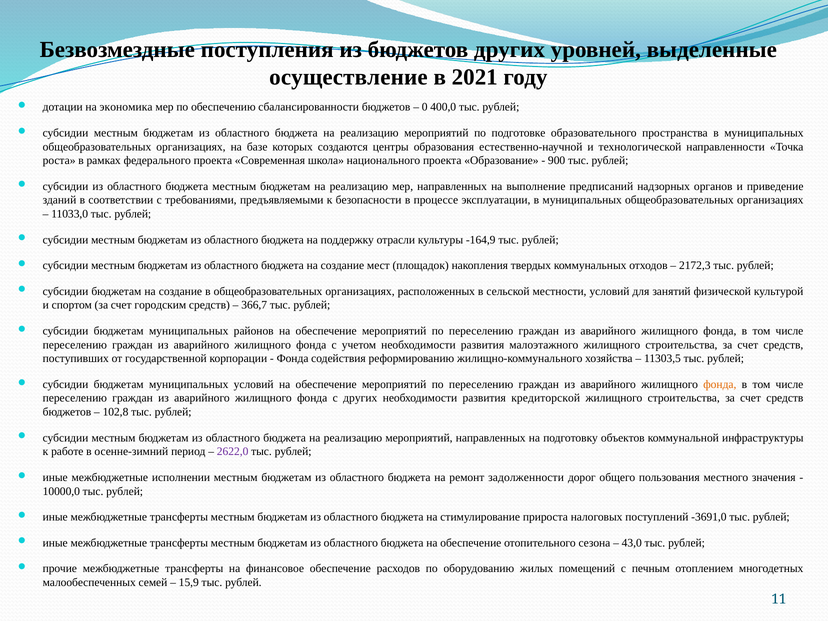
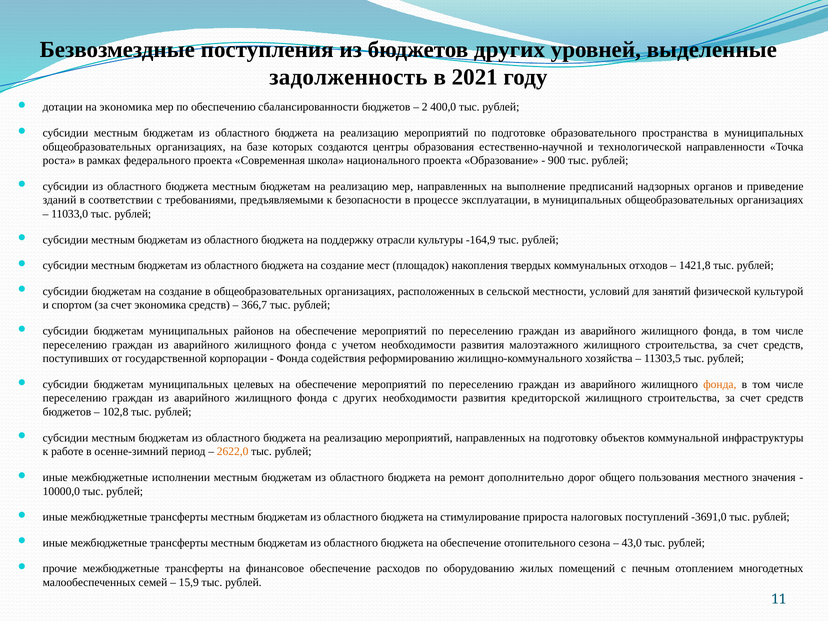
осуществление: осуществление -> задолженность
0: 0 -> 2
2172,3: 2172,3 -> 1421,8
счет городским: городским -> экономика
муниципальных условий: условий -> целевых
2622,0 colour: purple -> orange
задолженности: задолженности -> дополнительно
